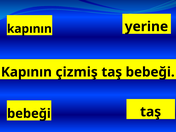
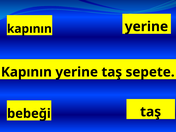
çizmiş at (77, 72): çizmiş -> yerine
bebeği at (150, 72): bebeği -> sepete
